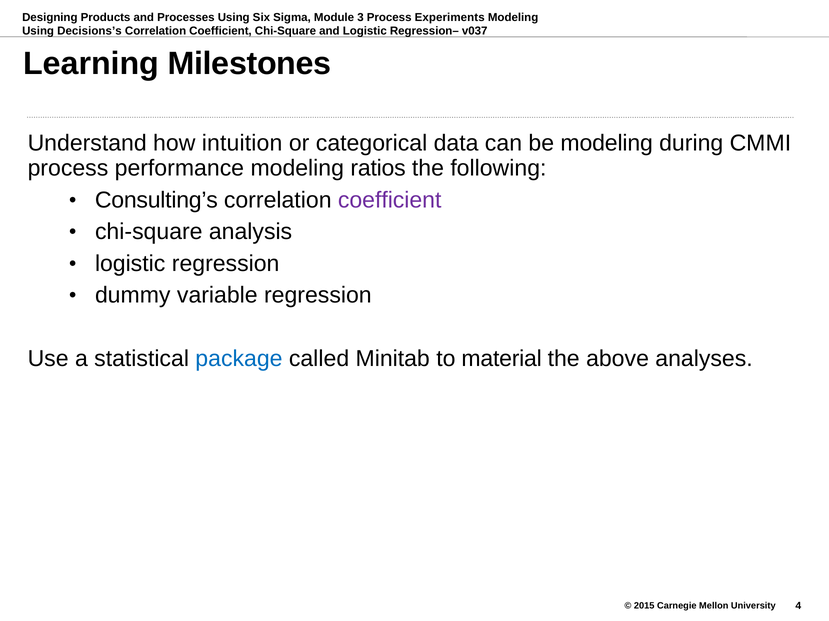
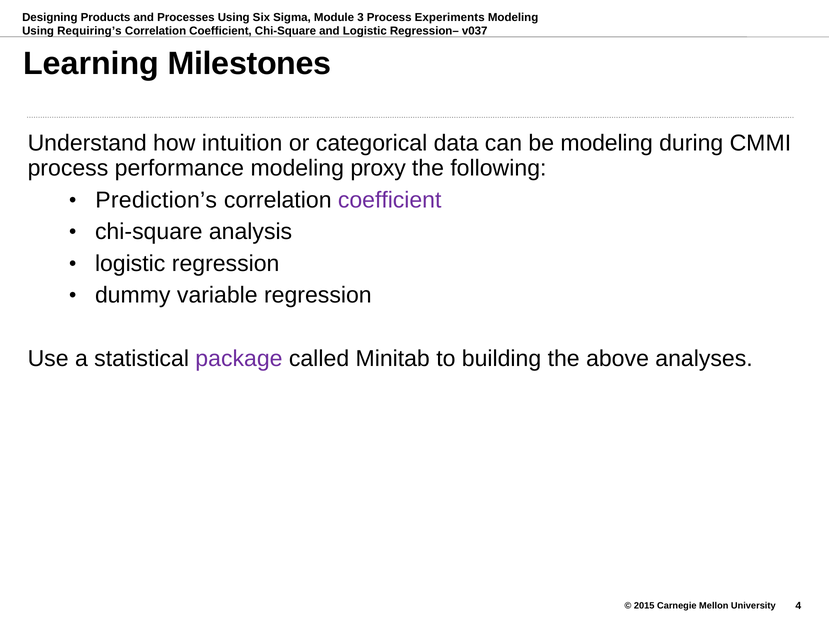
Decisions’s: Decisions’s -> Requiring’s
ratios: ratios -> proxy
Consulting’s: Consulting’s -> Prediction’s
package colour: blue -> purple
material: material -> building
